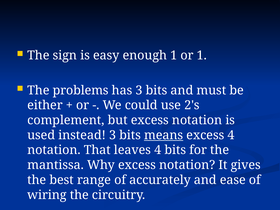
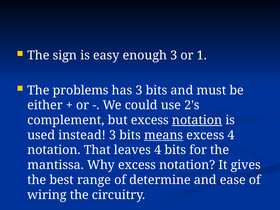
enough 1: 1 -> 3
notation at (197, 120) underline: none -> present
accurately: accurately -> determine
